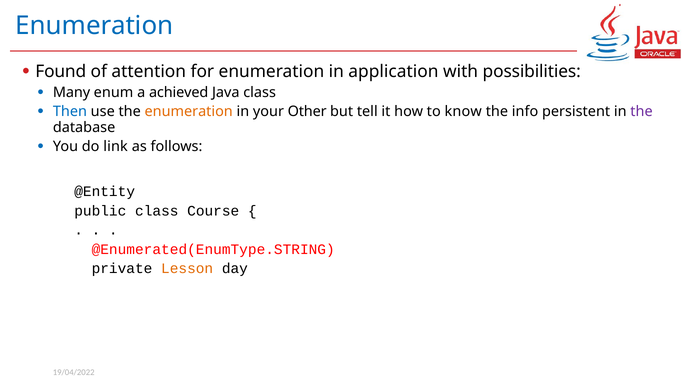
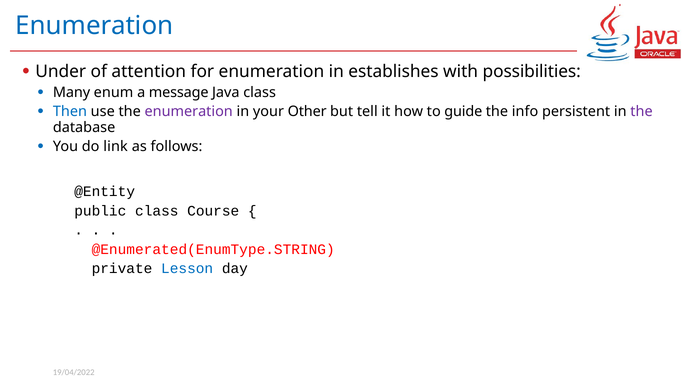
Found: Found -> Under
application: application -> establishes
achieved: achieved -> message
enumeration at (189, 112) colour: orange -> purple
know: know -> guide
Lesson colour: orange -> blue
